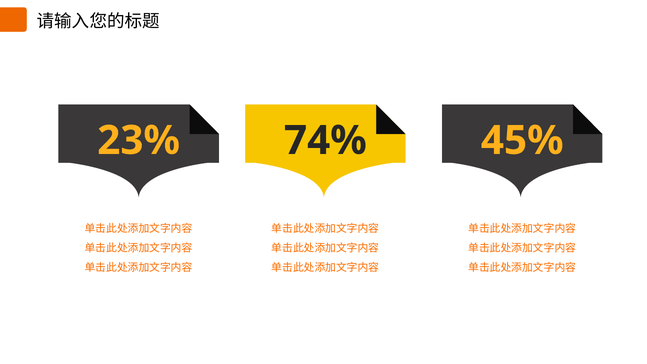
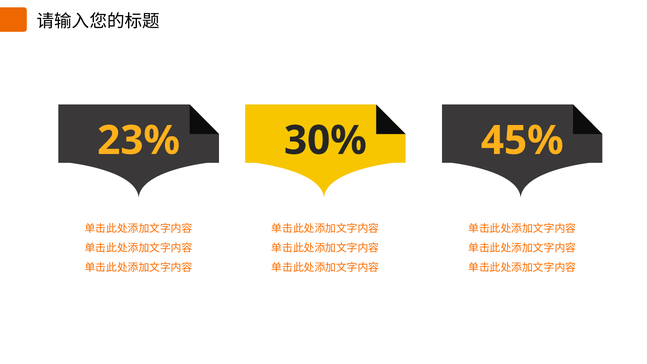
74%: 74% -> 30%
